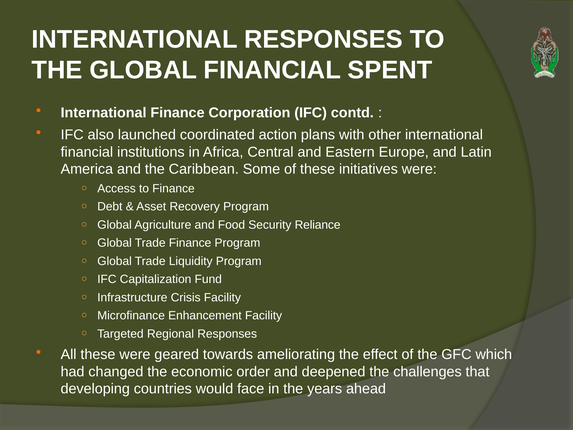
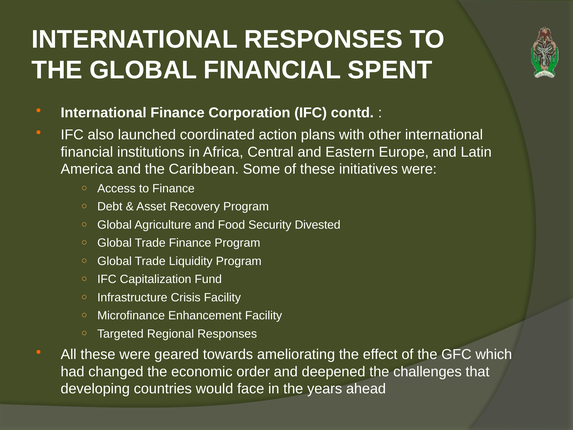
Reliance: Reliance -> Divested
